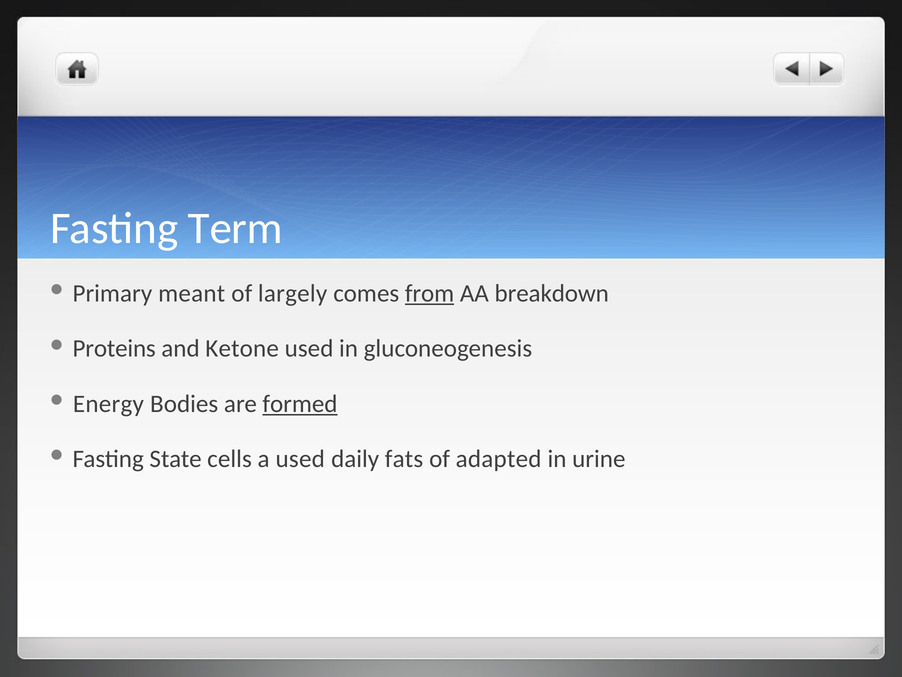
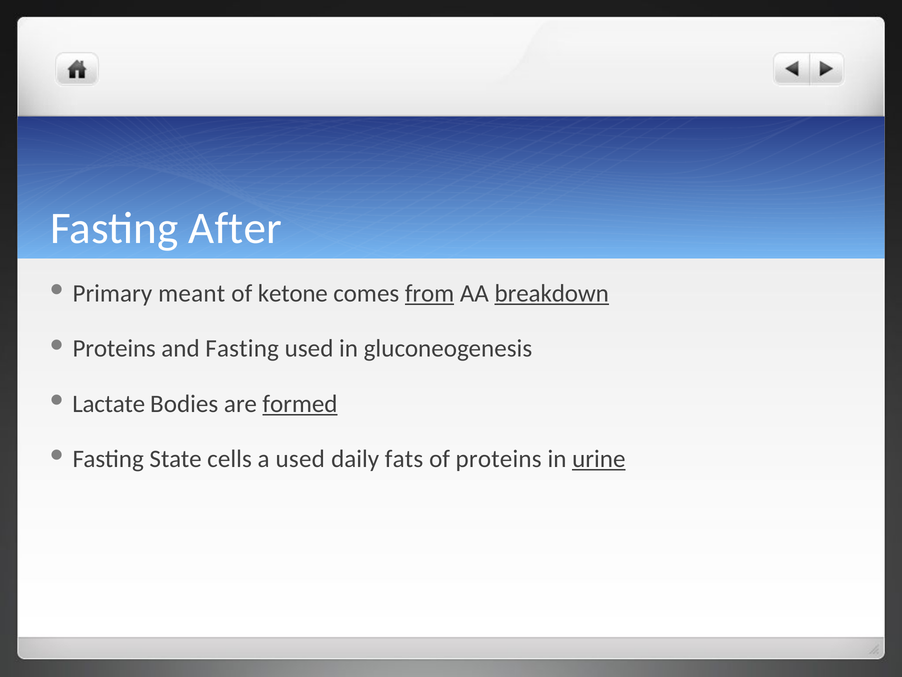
Term: Term -> After
largely: largely -> ketone
breakdown underline: none -> present
and Ketone: Ketone -> Fasting
Energy: Energy -> Lactate
of adapted: adapted -> proteins
urine underline: none -> present
